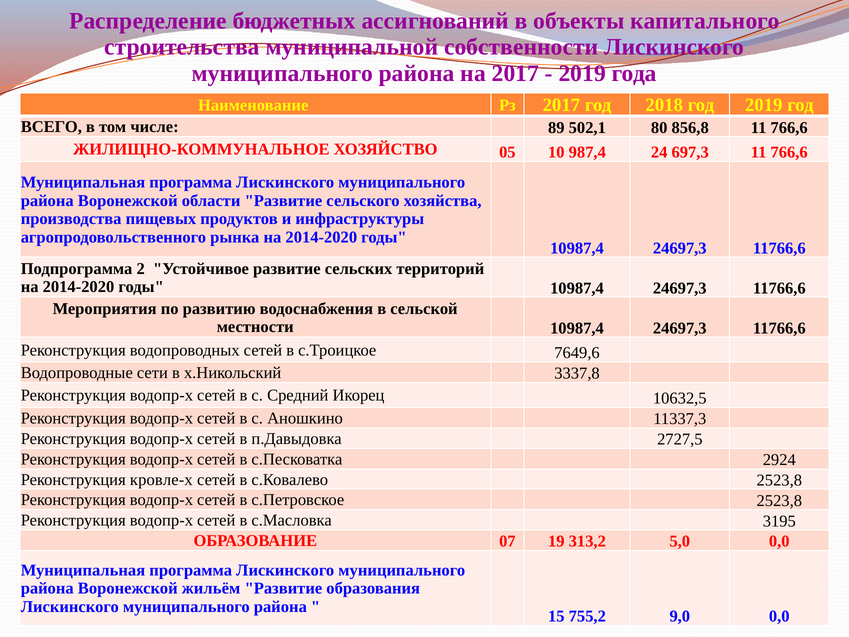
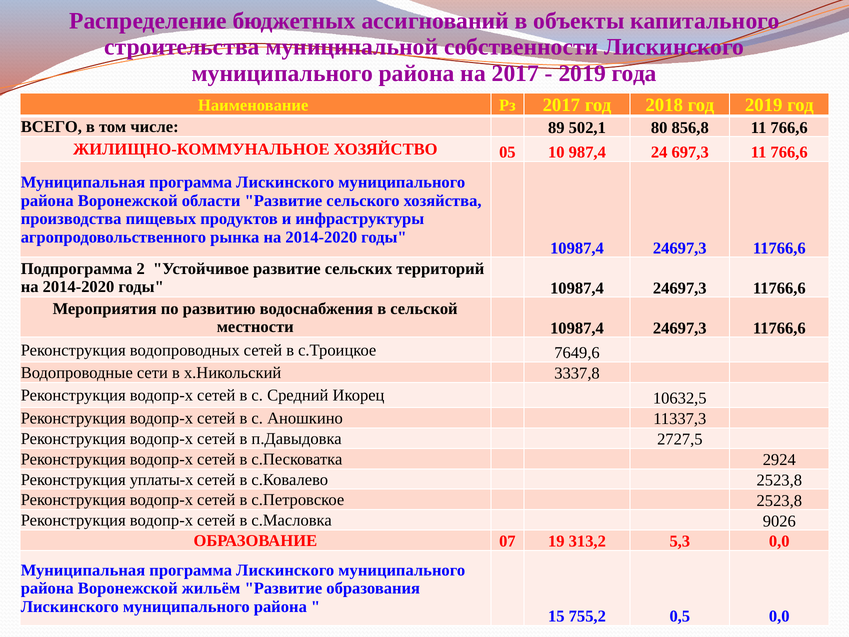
кровле-х: кровле-х -> уплаты-х
3195: 3195 -> 9026
5,0: 5,0 -> 5,3
9,0: 9,0 -> 0,5
